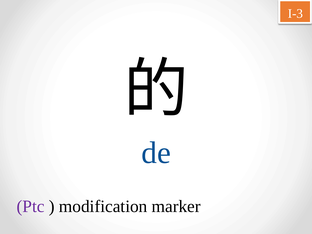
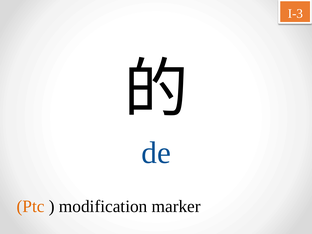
Ptc colour: purple -> orange
